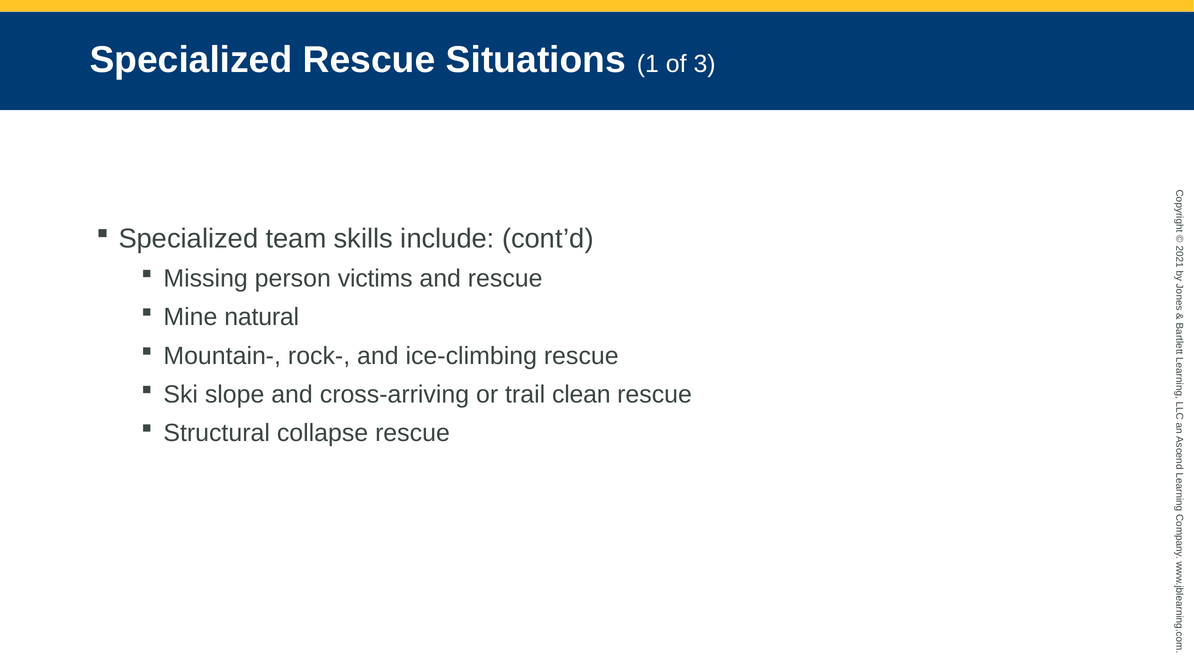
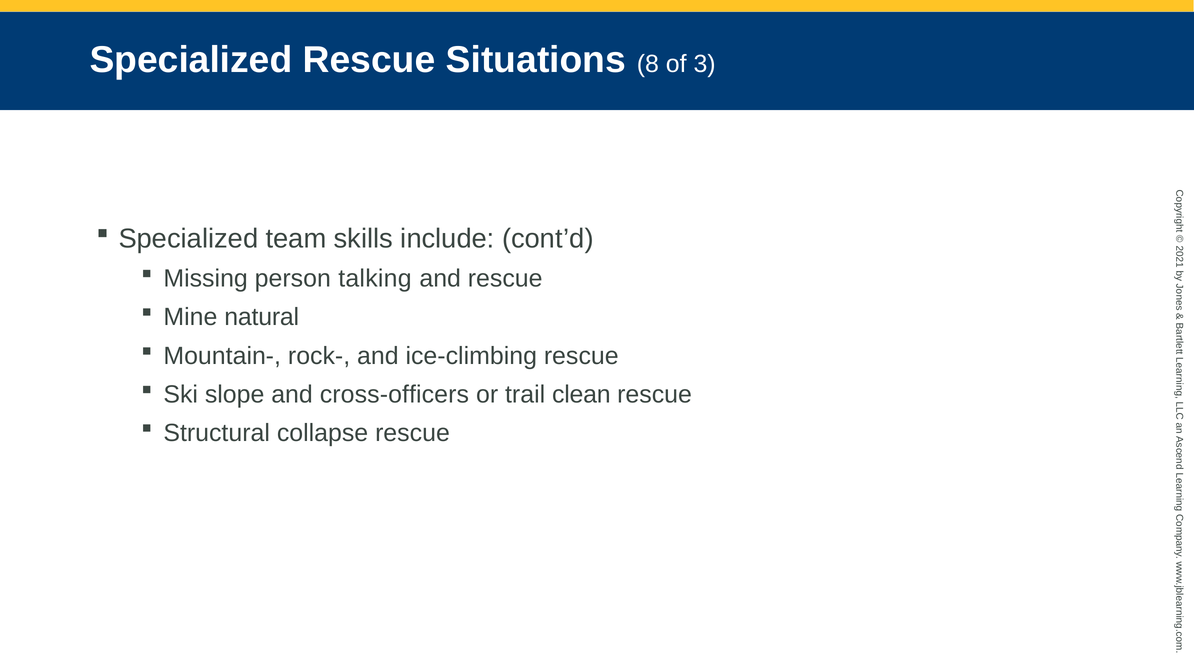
Situations 1: 1 -> 8
victims: victims -> talking
cross-arriving: cross-arriving -> cross-officers
